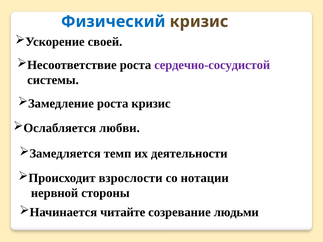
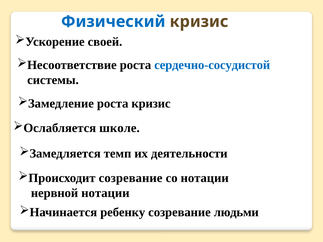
сердечно-сосудистой colour: purple -> blue
любви: любви -> школе
взрослости at (131, 178): взрослости -> созревание
нервной стороны: стороны -> нотации
читайте: читайте -> ребенку
